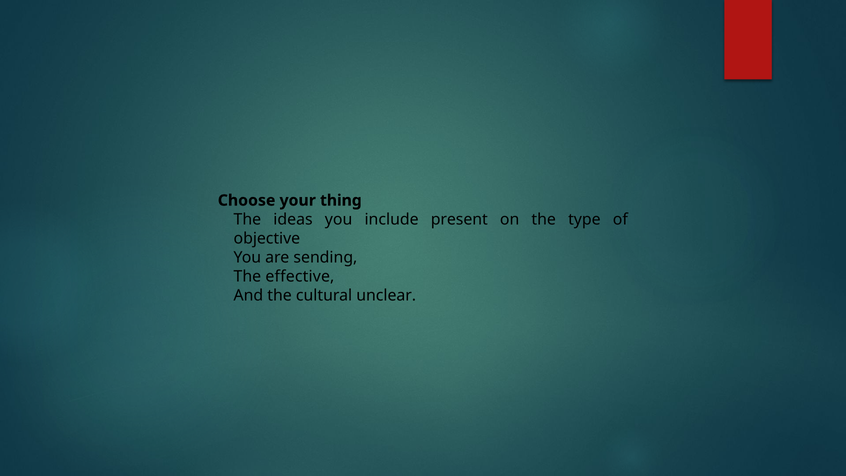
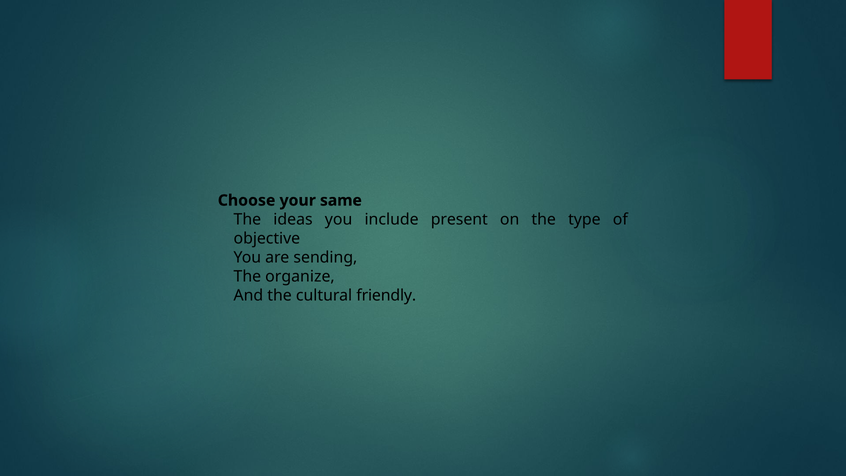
thing: thing -> same
effective: effective -> organize
unclear: unclear -> friendly
